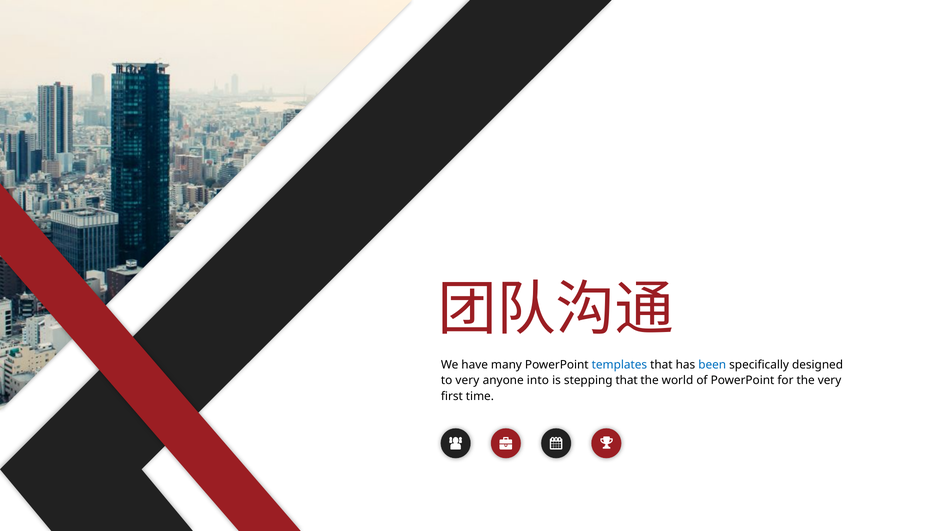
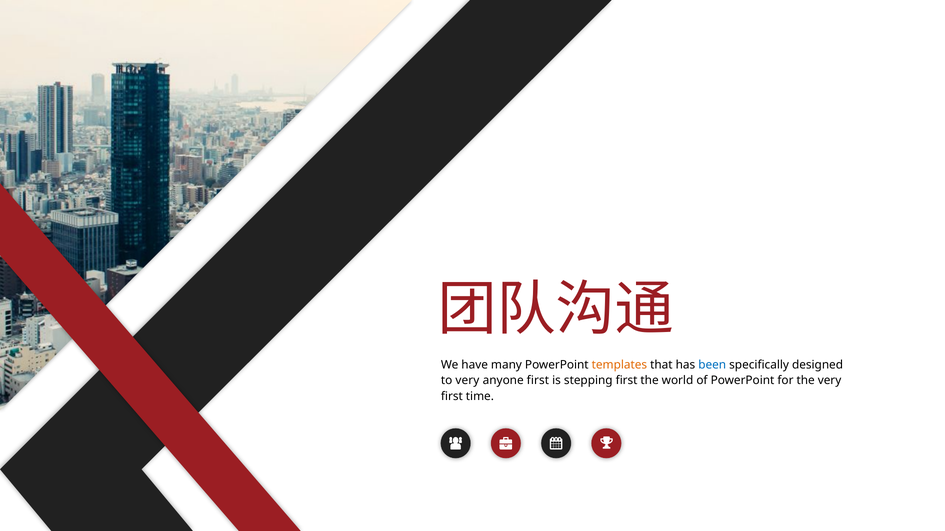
templates colour: blue -> orange
anyone into: into -> first
stepping that: that -> first
